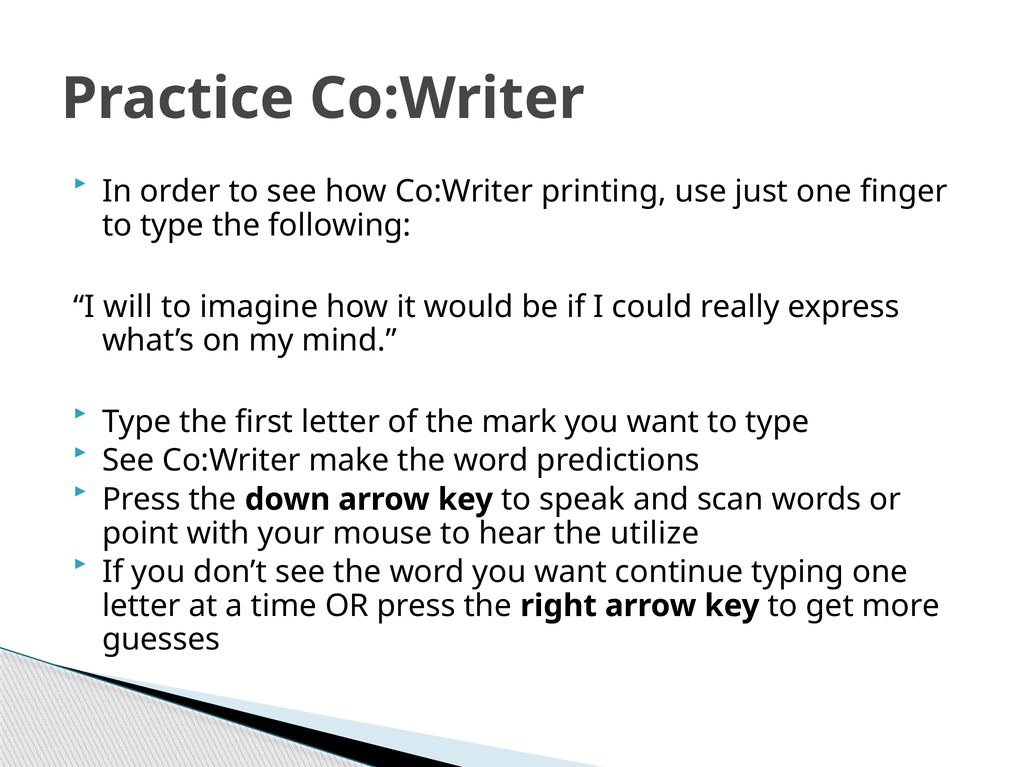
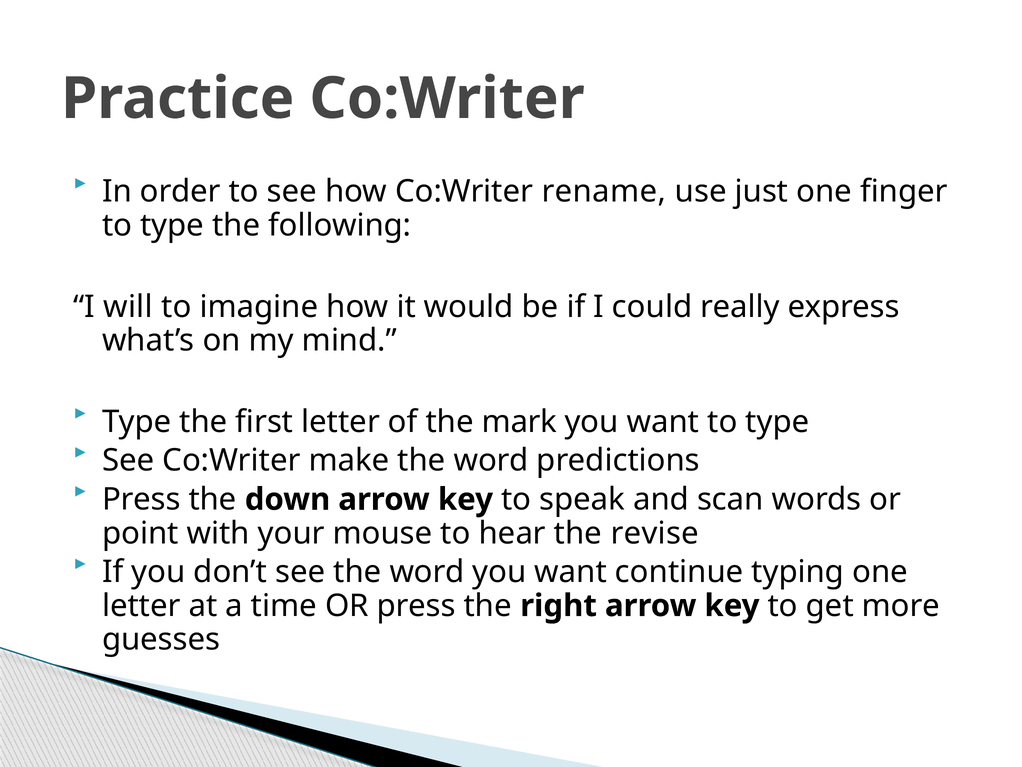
printing: printing -> rename
utilize: utilize -> revise
